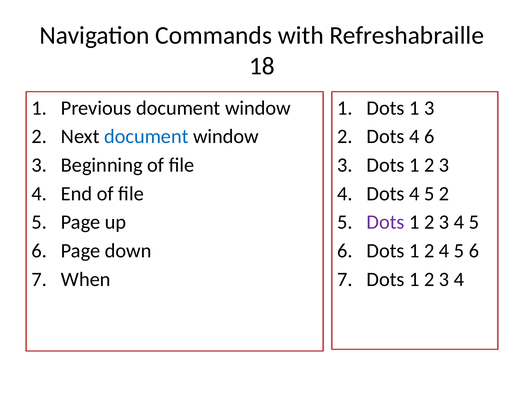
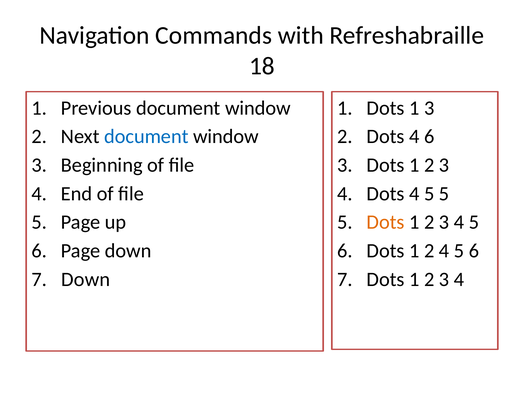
4 5 2: 2 -> 5
Dots at (386, 222) colour: purple -> orange
When at (86, 279): When -> Down
